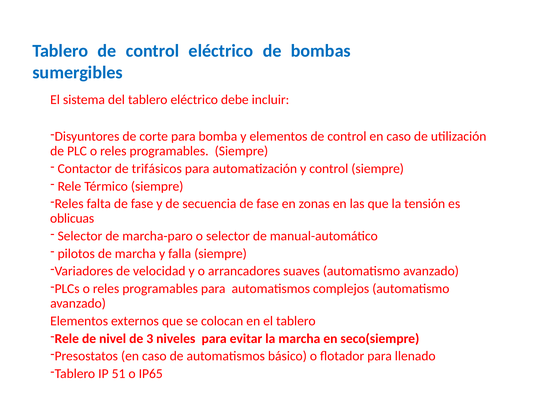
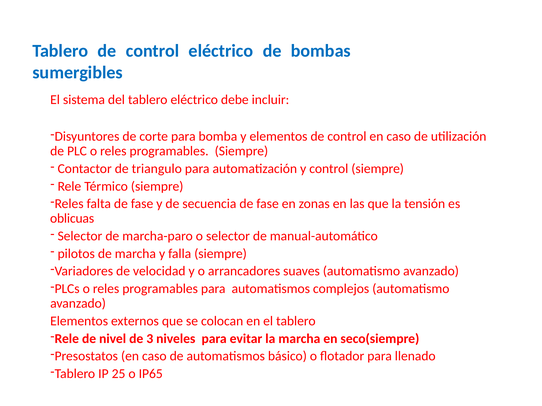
trifásicos: trifásicos -> triangulo
51: 51 -> 25
